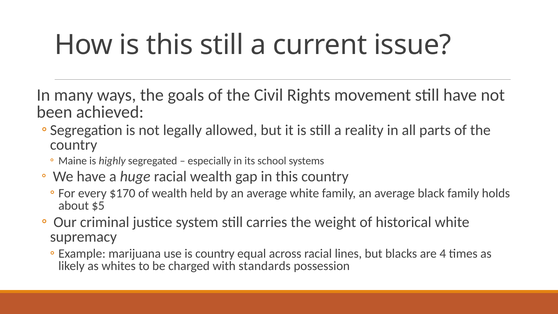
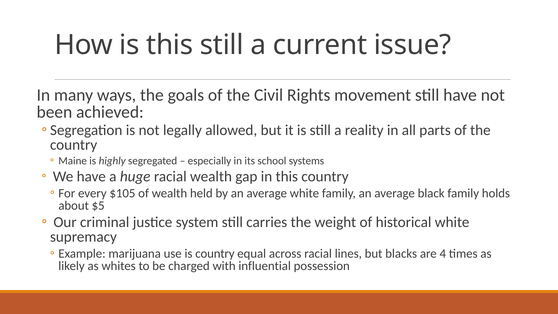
$170: $170 -> $105
standards: standards -> influential
